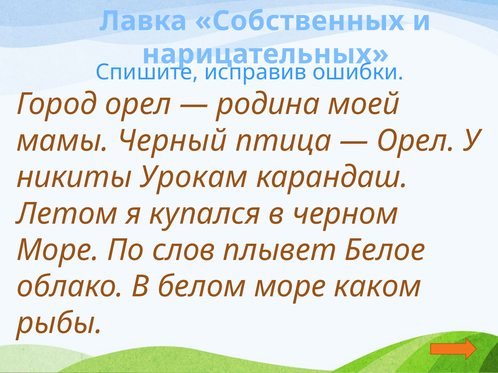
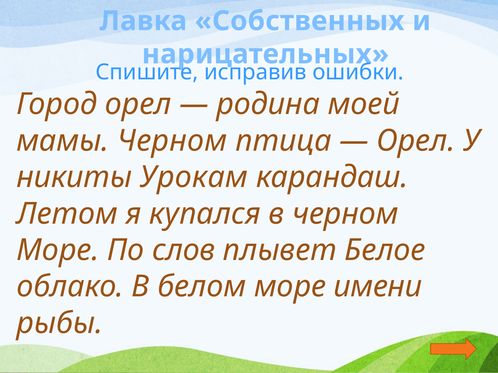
мамы Черный: Черный -> Черном
каком: каком -> имени
